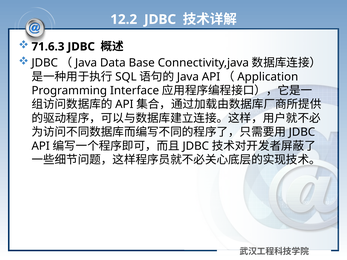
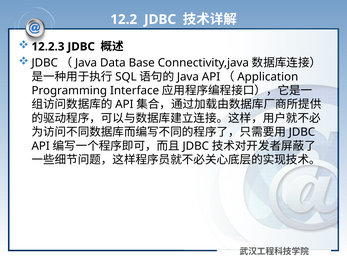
71.6.3: 71.6.3 -> 12.2.3
